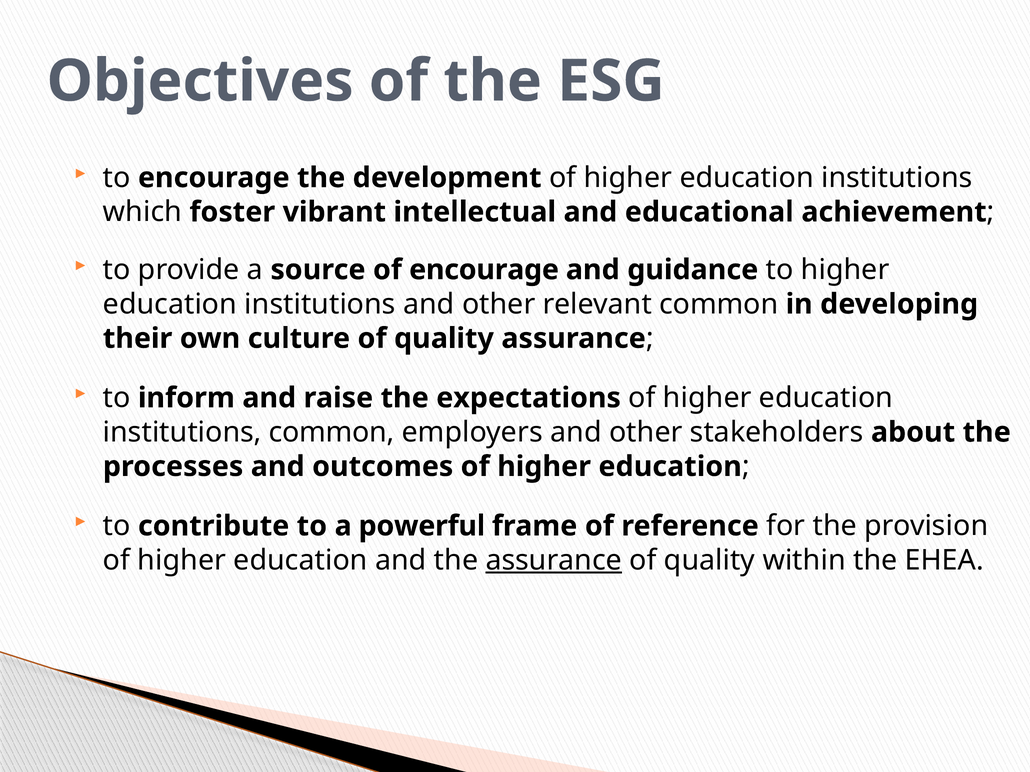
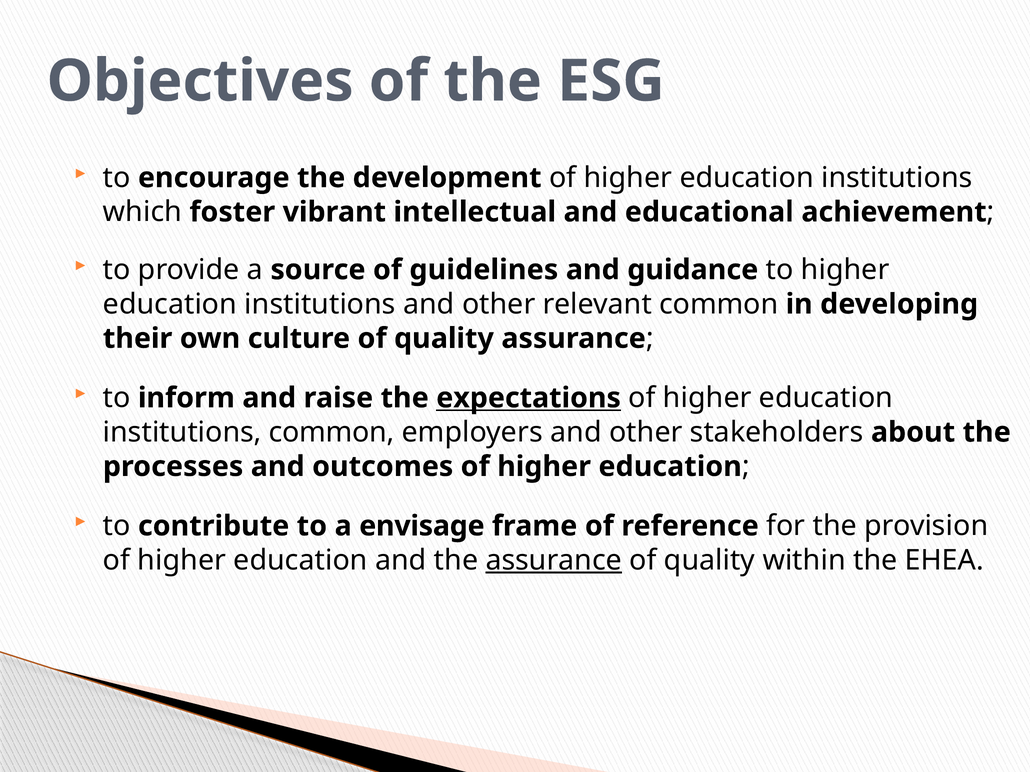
of encourage: encourage -> guidelines
expectations underline: none -> present
powerful: powerful -> envisage
